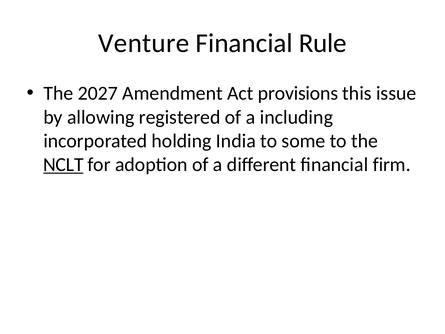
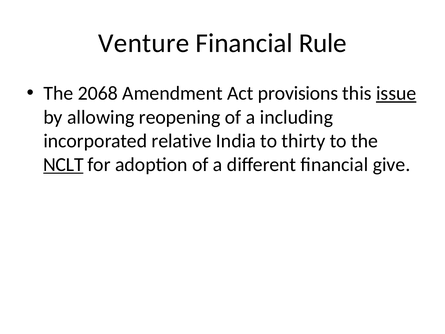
2027: 2027 -> 2068
issue underline: none -> present
registered: registered -> reopening
holding: holding -> relative
some: some -> thirty
firm: firm -> give
